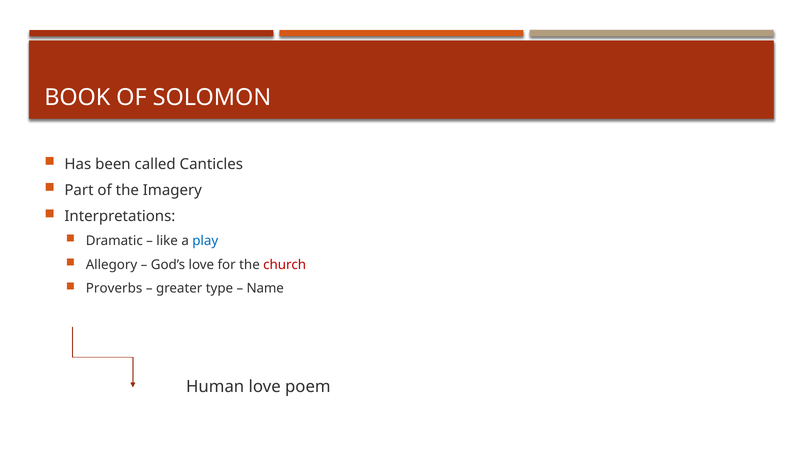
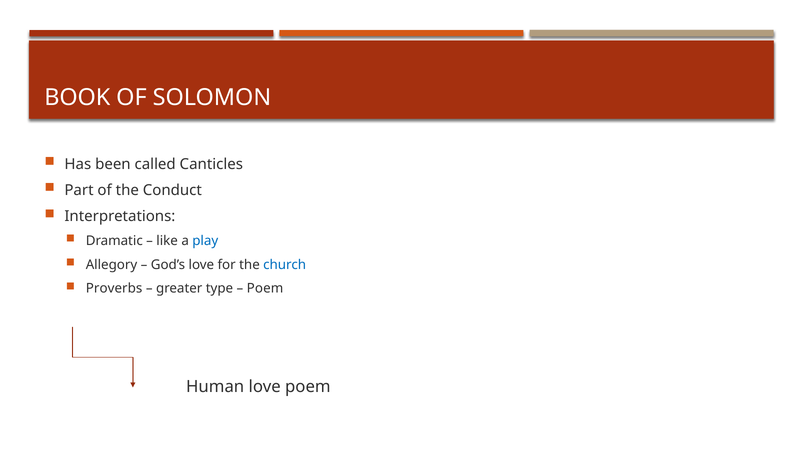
Imagery: Imagery -> Conduct
church colour: red -> blue
Name at (265, 288): Name -> Poem
